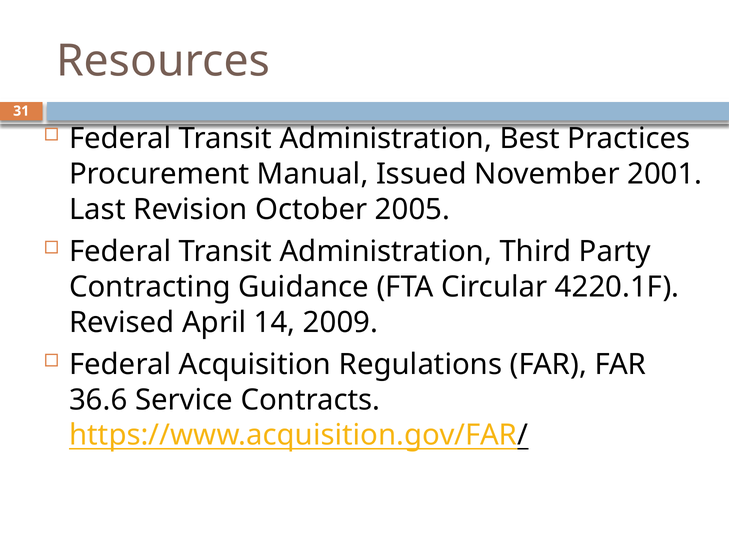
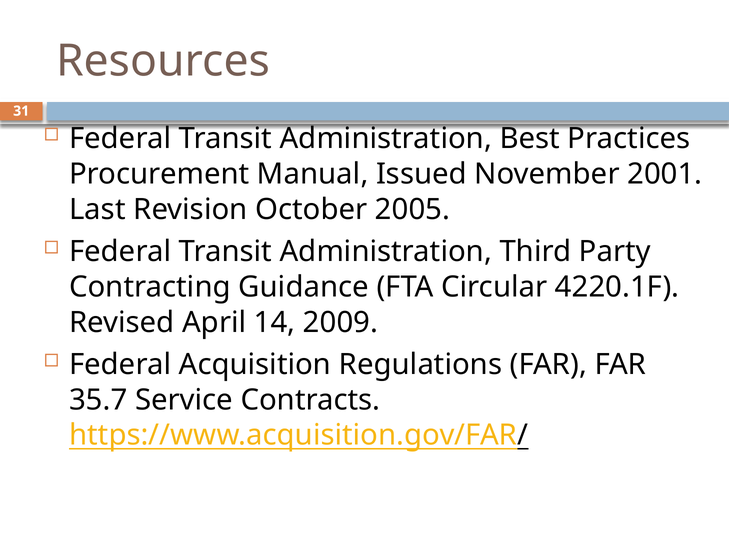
36.6: 36.6 -> 35.7
